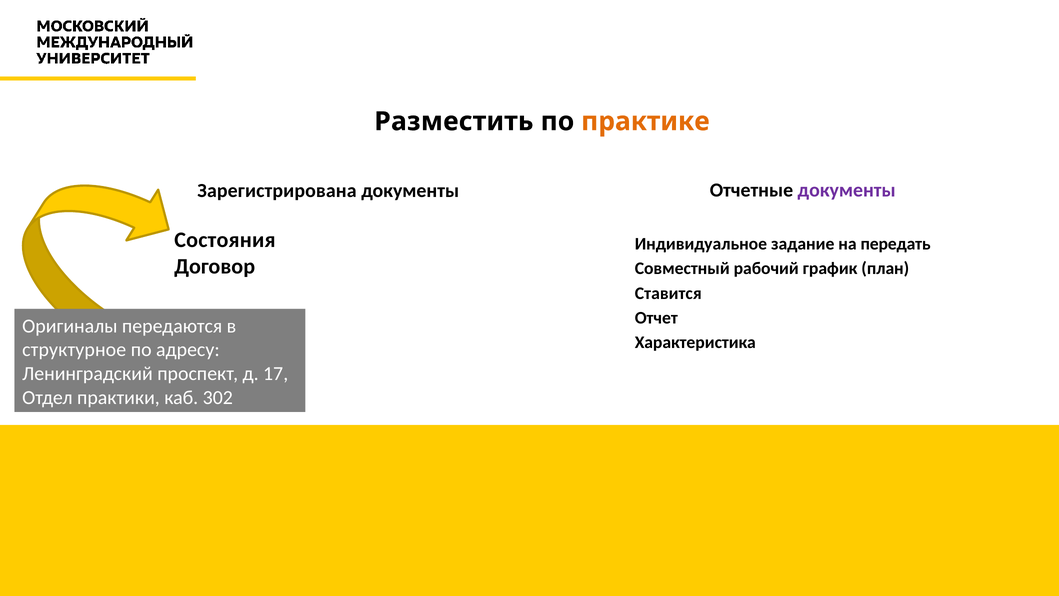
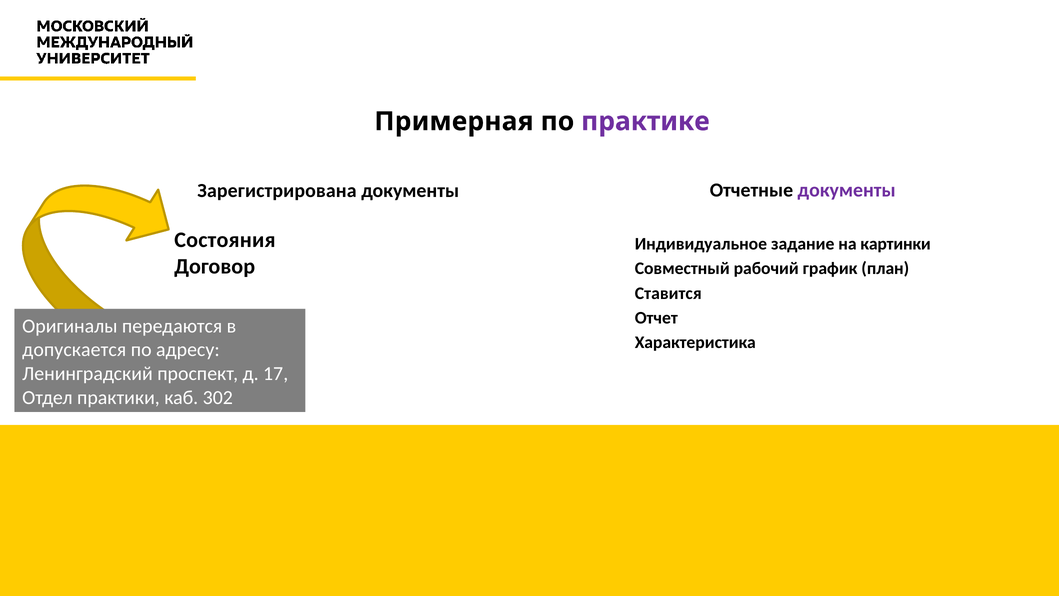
Разместить: Разместить -> Примерная
практике colour: orange -> purple
передать: передать -> картинки
структурное: структурное -> допускается
